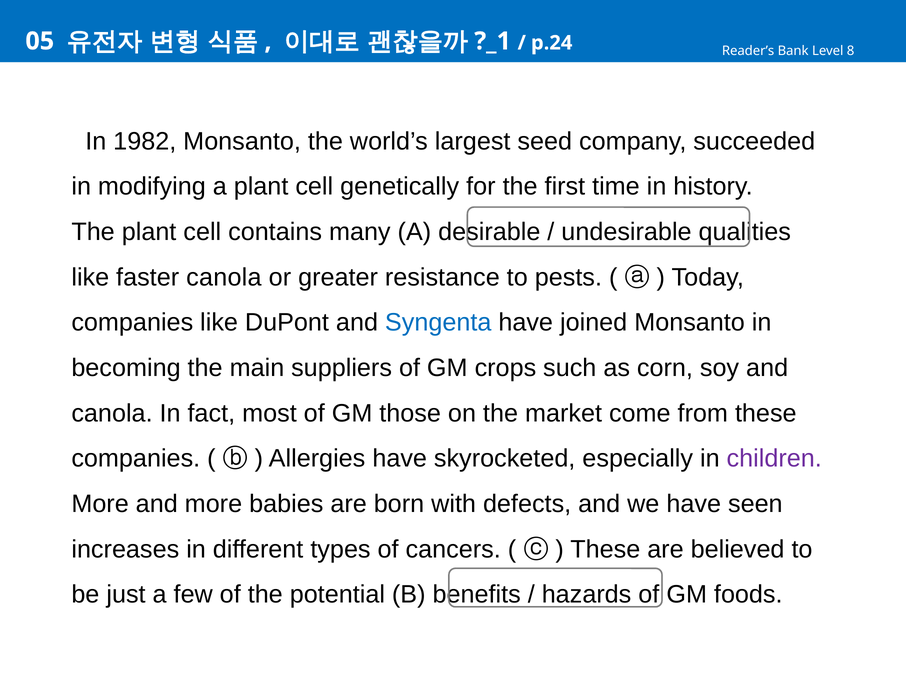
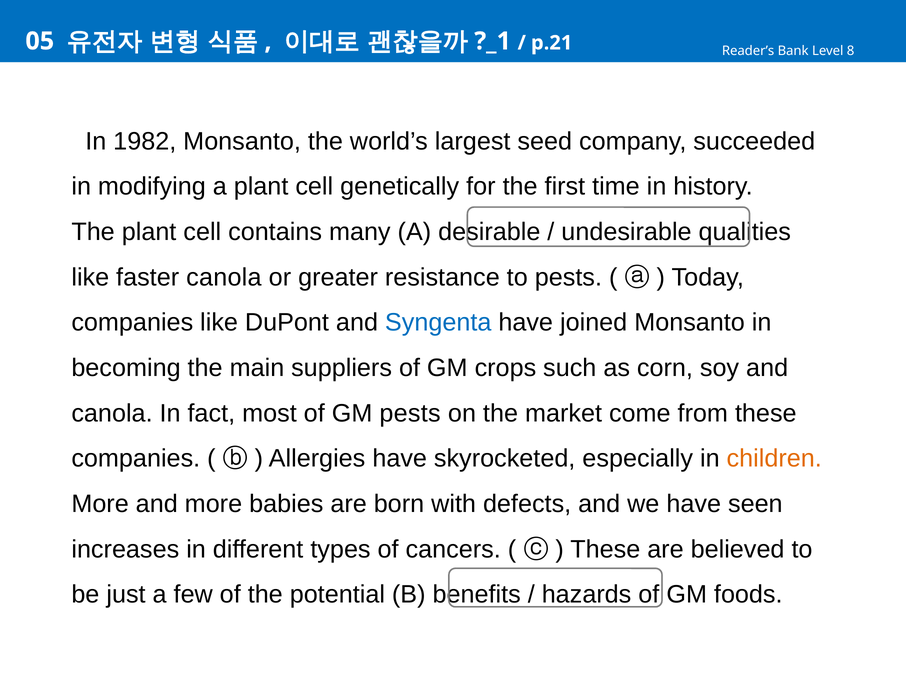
p.24: p.24 -> p.21
GM those: those -> pests
children colour: purple -> orange
